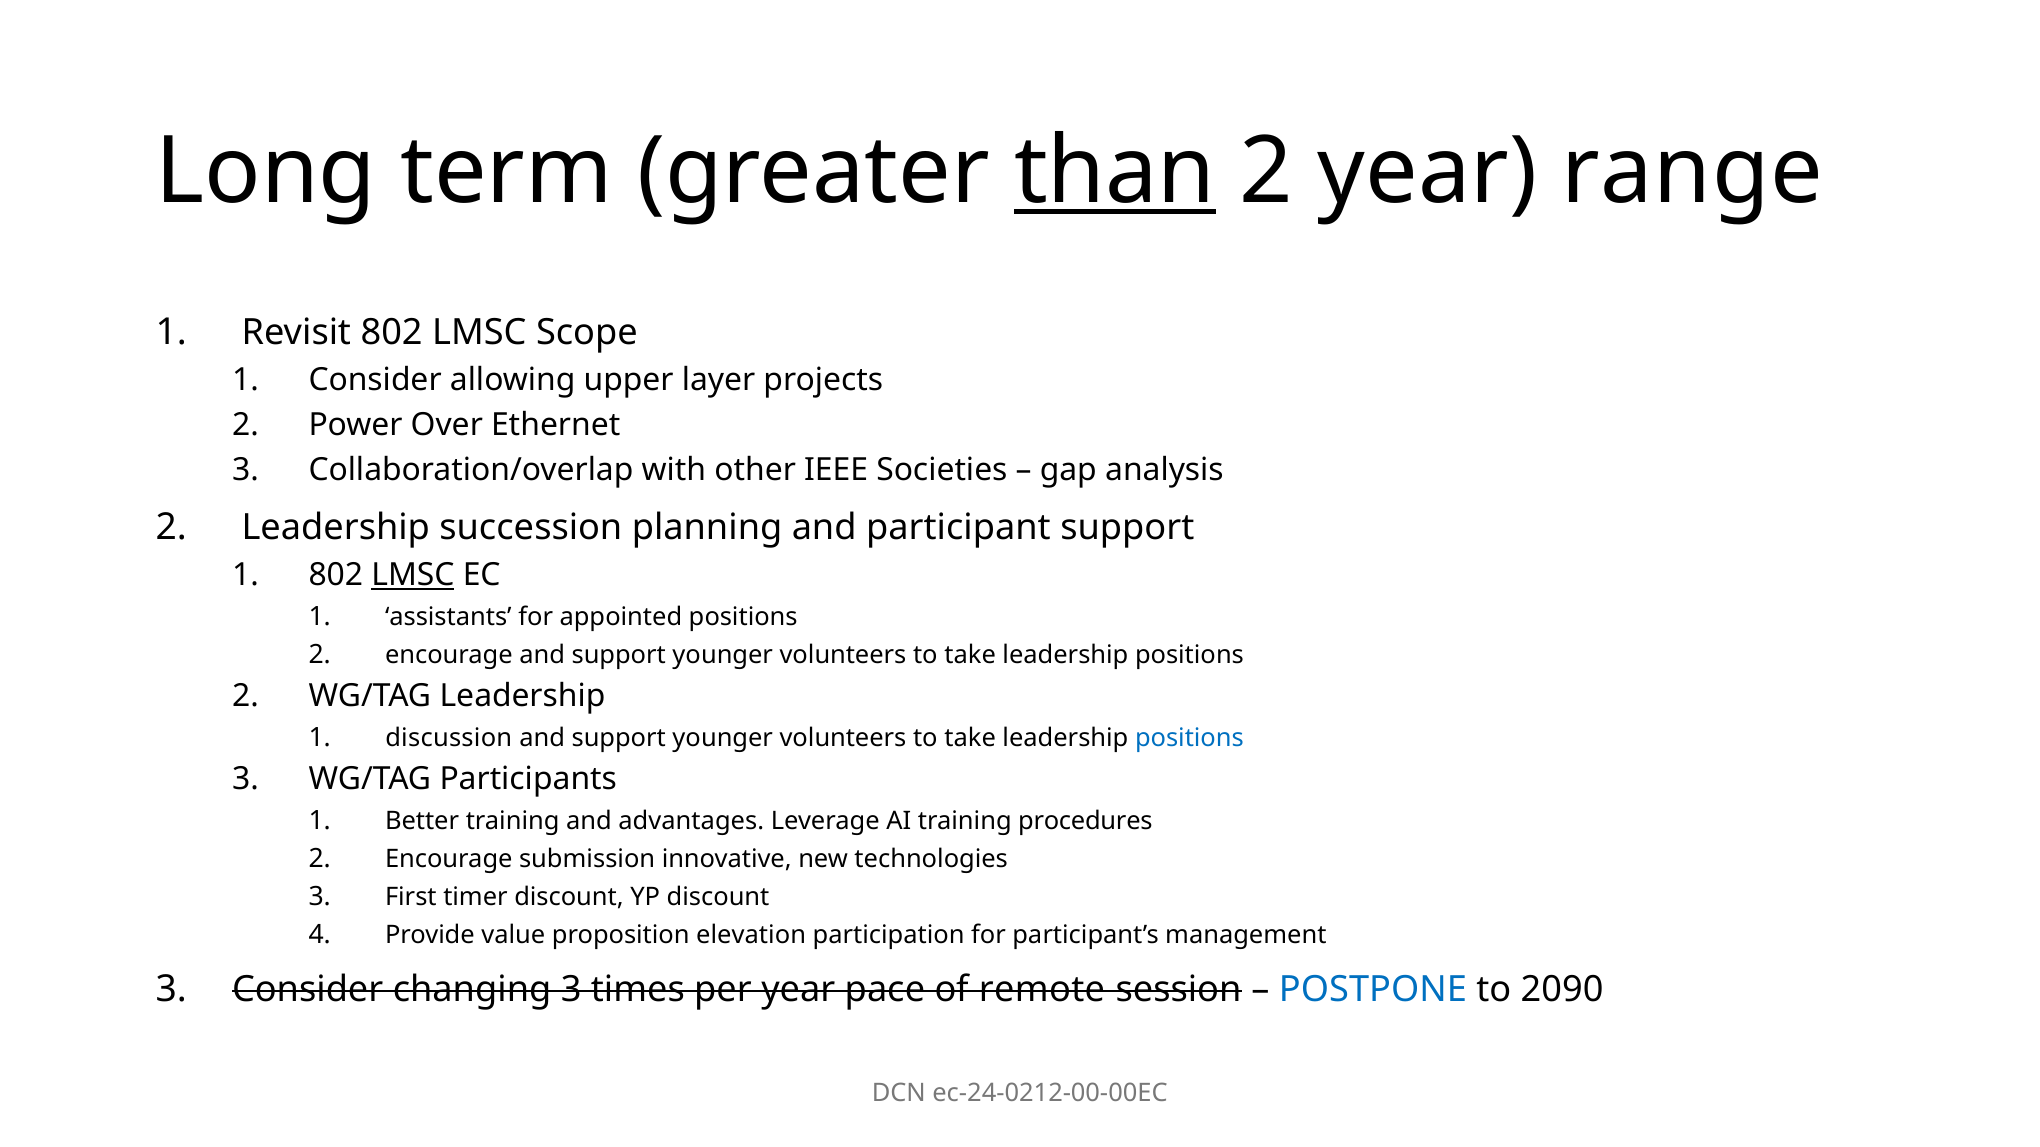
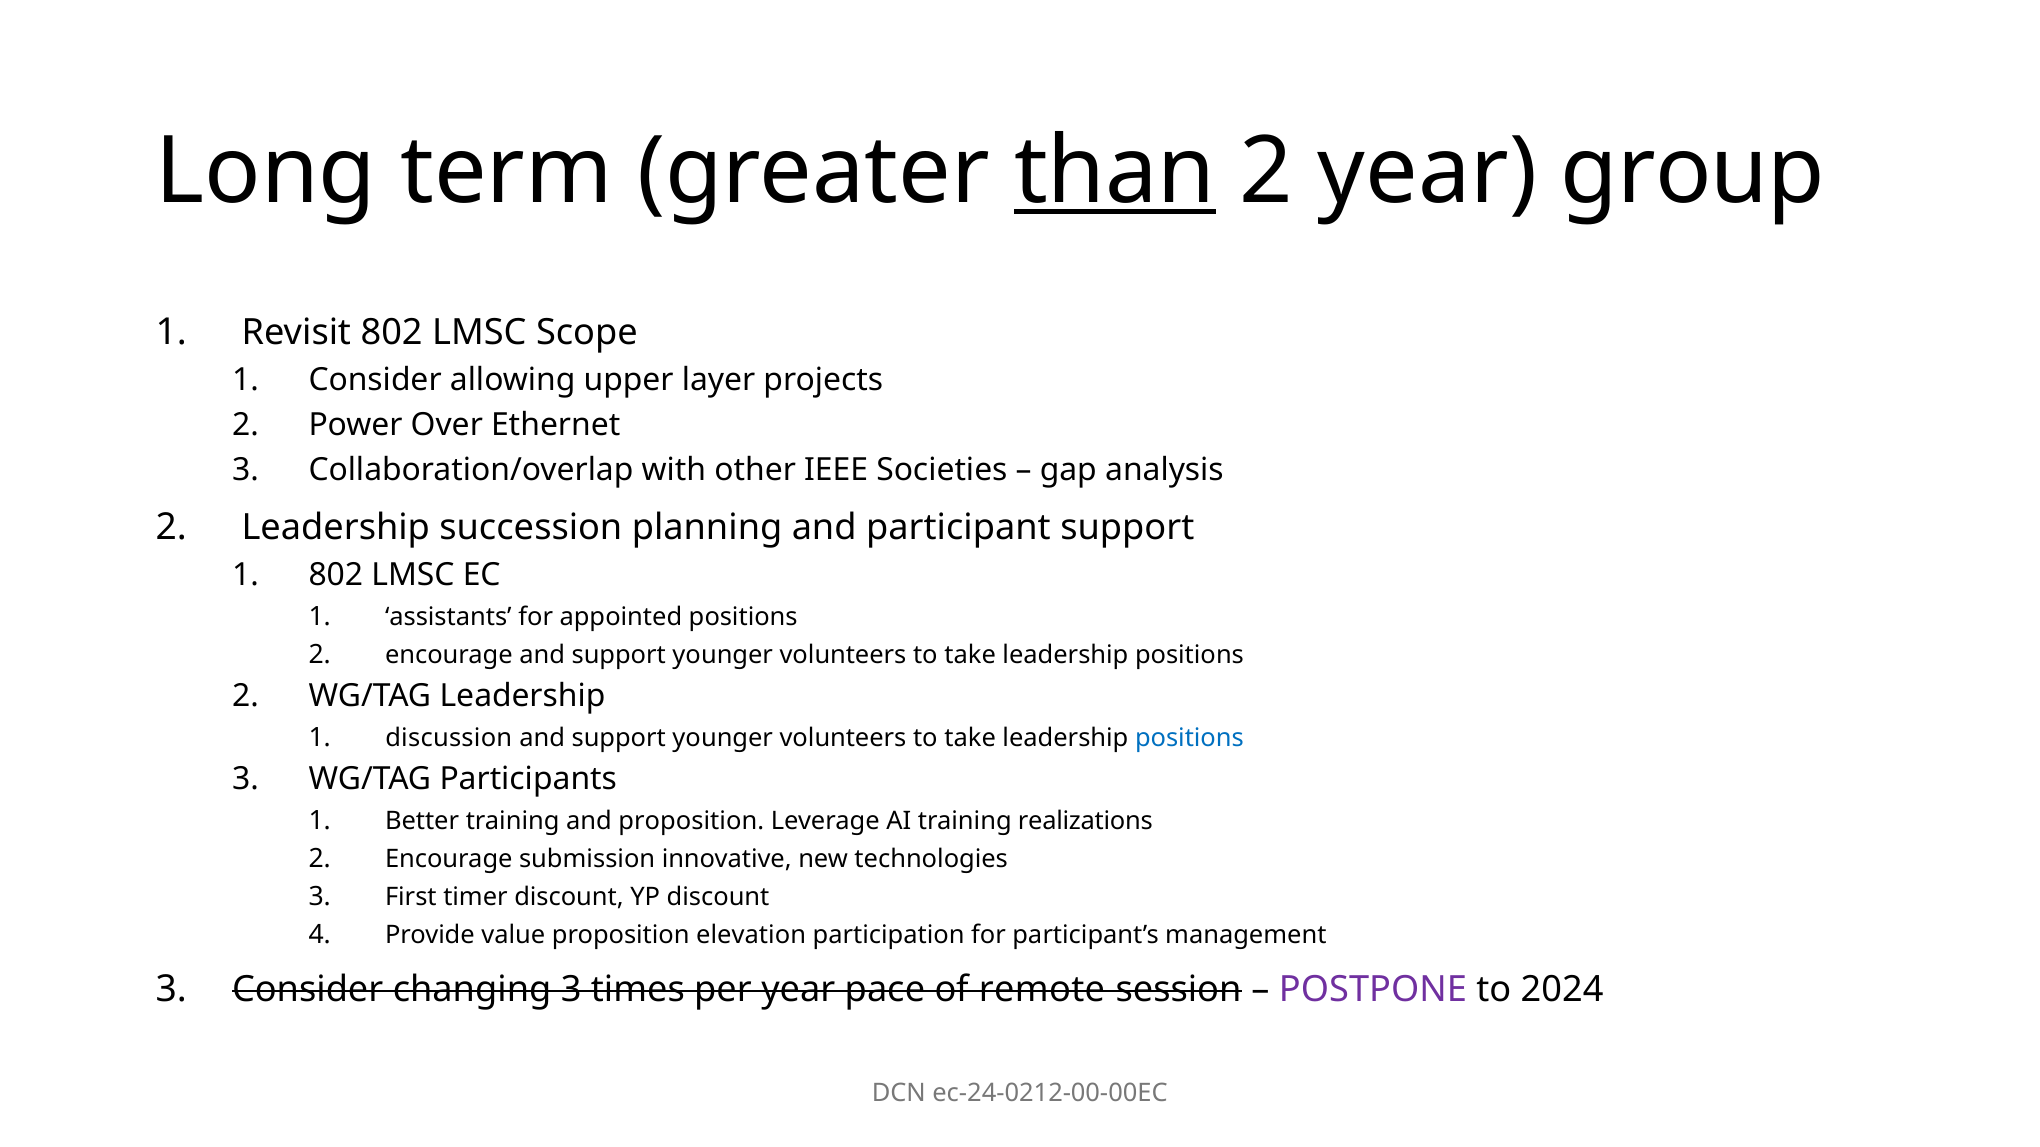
range: range -> group
LMSC at (413, 575) underline: present -> none
and advantages: advantages -> proposition
procedures: procedures -> realizations
POSTPONE colour: blue -> purple
2090: 2090 -> 2024
